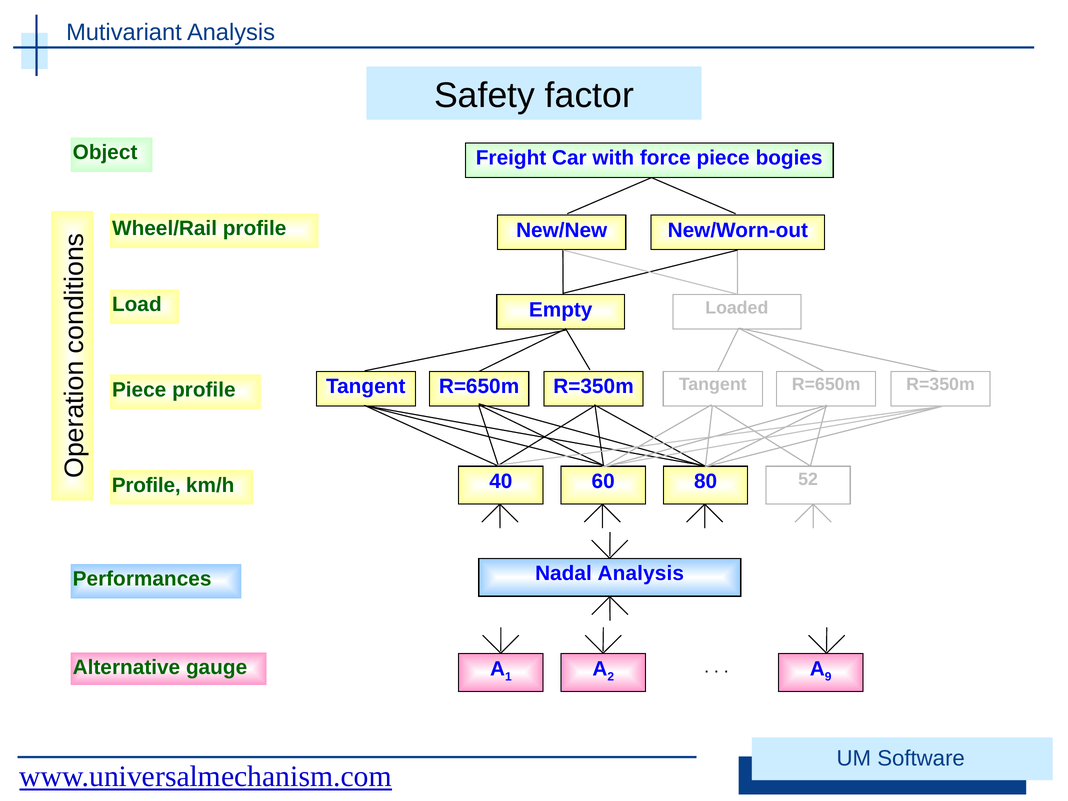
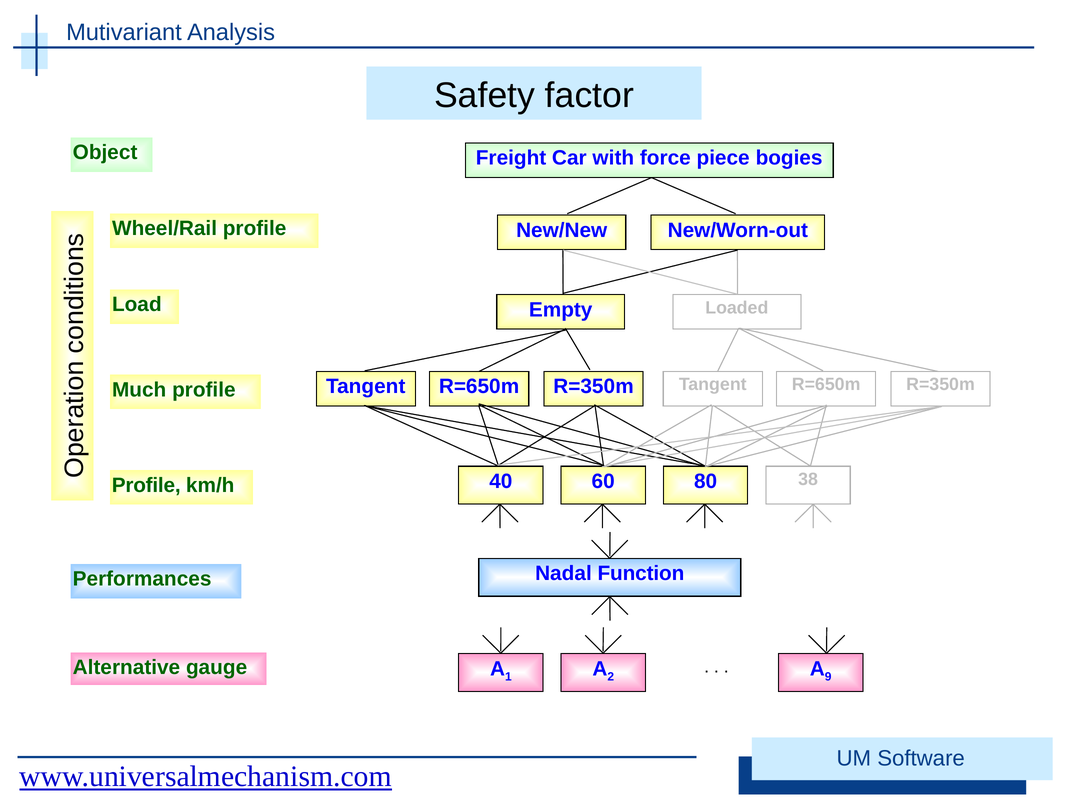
Piece at (139, 390): Piece -> Much
52: 52 -> 38
Nadal Analysis: Analysis -> Function
